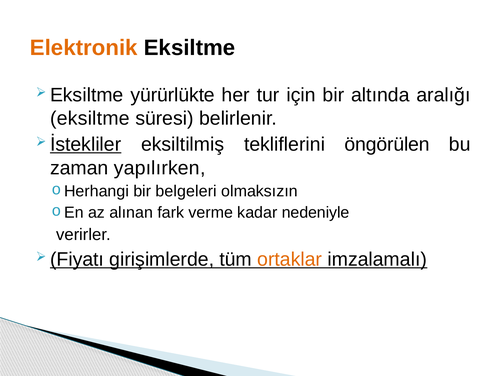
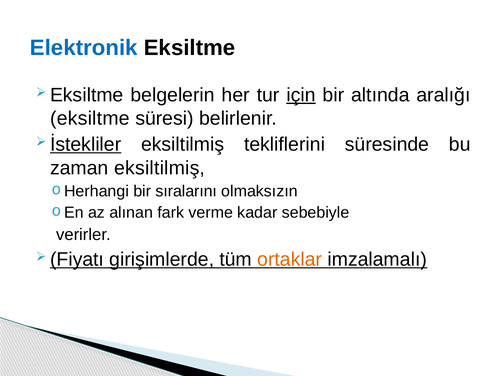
Elektronik colour: orange -> blue
yürürlükte: yürürlükte -> belgelerin
için underline: none -> present
öngörülen: öngörülen -> süresinde
zaman yapılırken: yapılırken -> eksiltilmiş
belgeleri: belgeleri -> sıralarını
nedeniyle: nedeniyle -> sebebiyle
